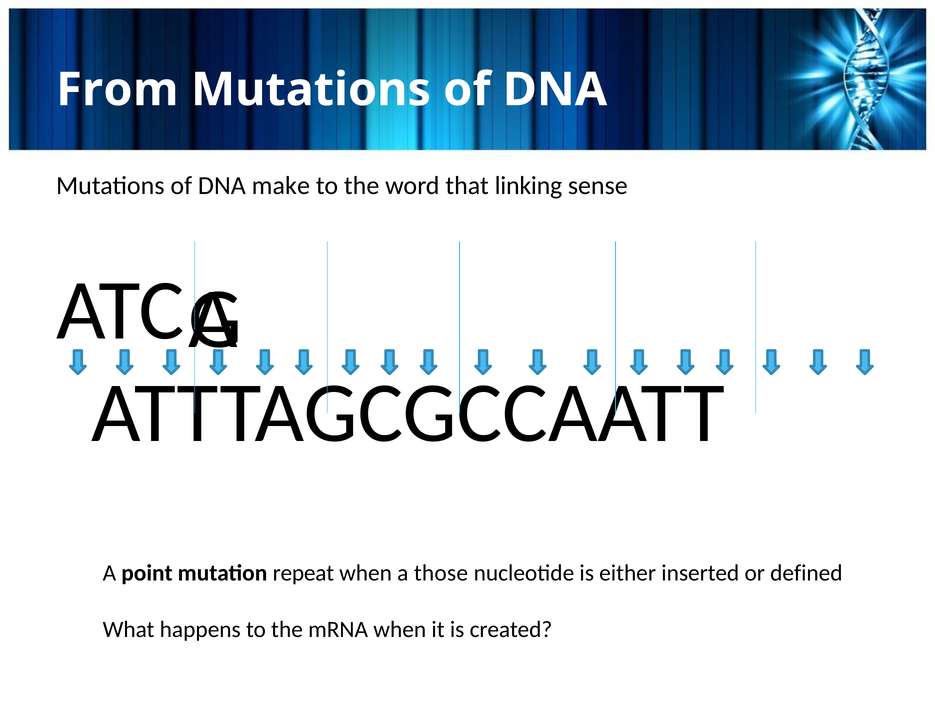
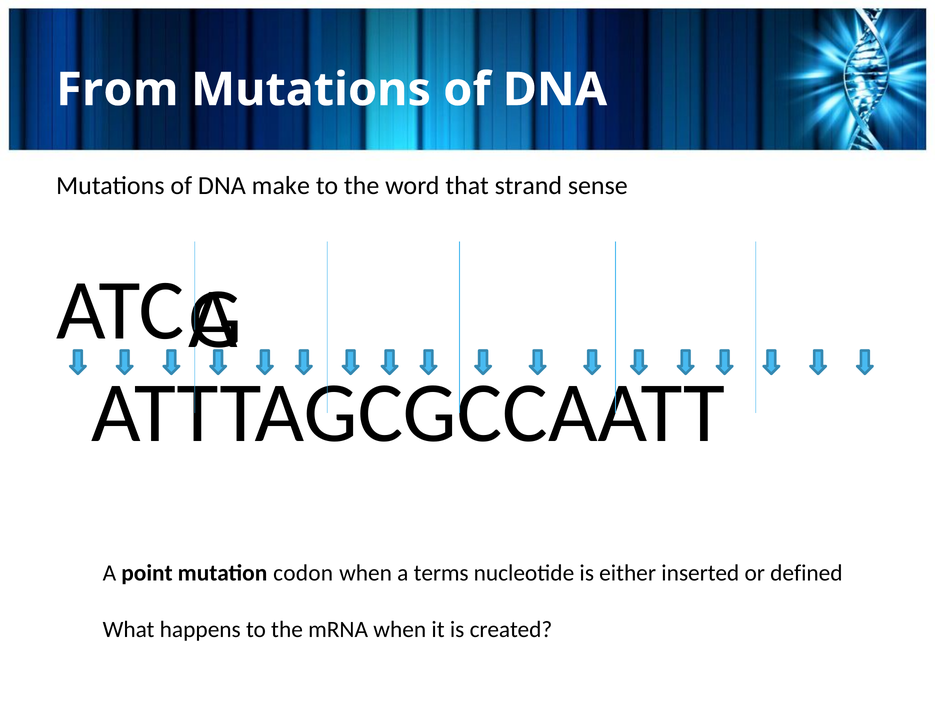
linking: linking -> strand
repeat: repeat -> codon
those: those -> terms
